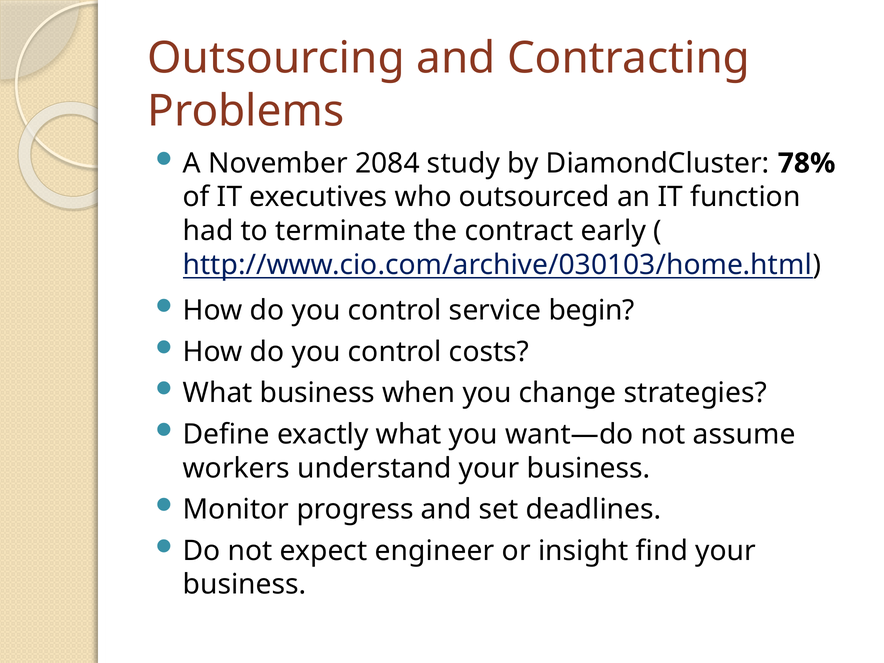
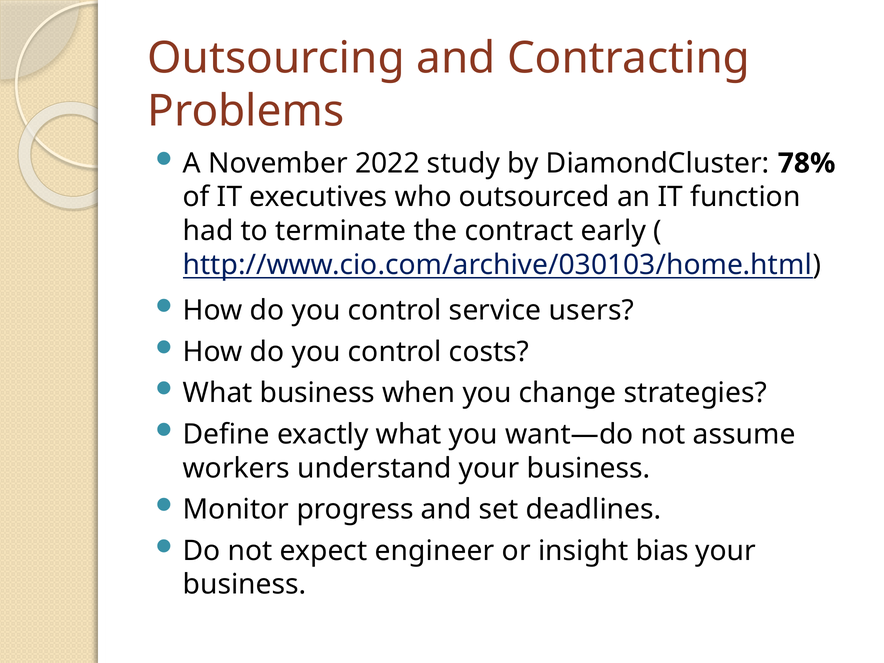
2084: 2084 -> 2022
begin: begin -> users
find: find -> bias
